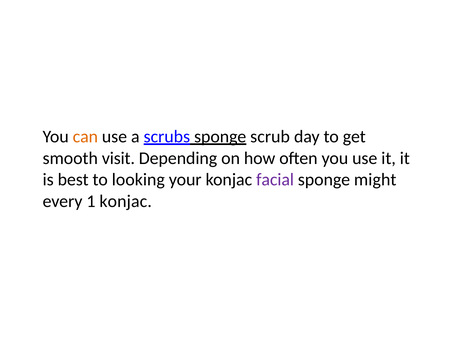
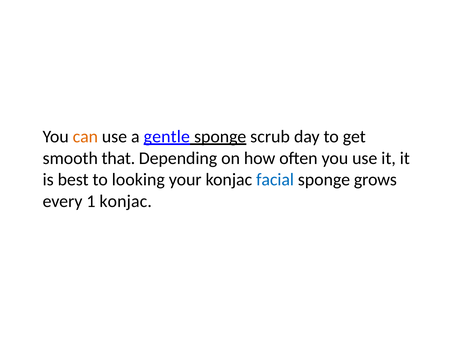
scrubs: scrubs -> gentle
visit: visit -> that
facial colour: purple -> blue
might: might -> grows
